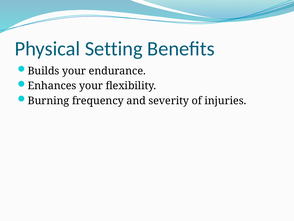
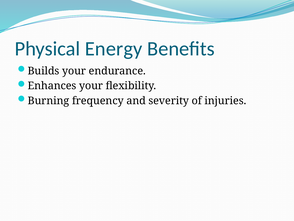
Setting: Setting -> Energy
